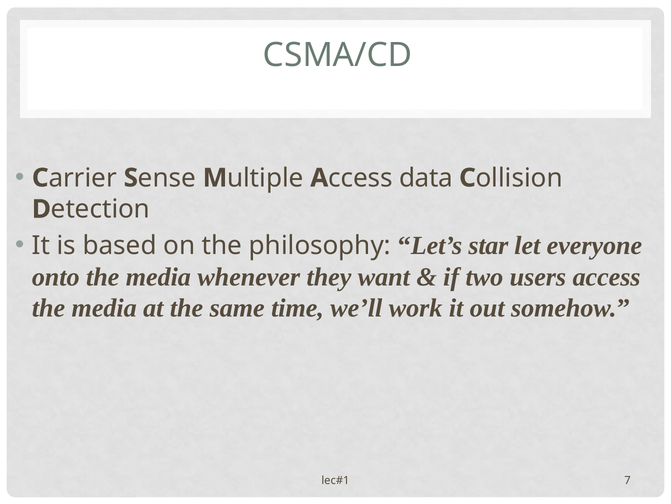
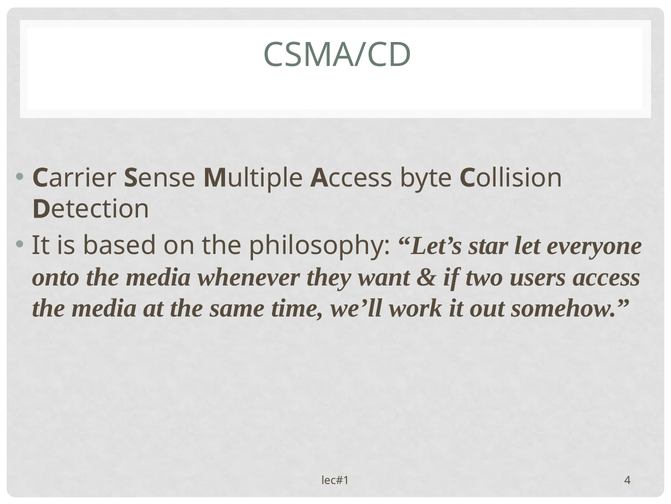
data: data -> byte
7: 7 -> 4
